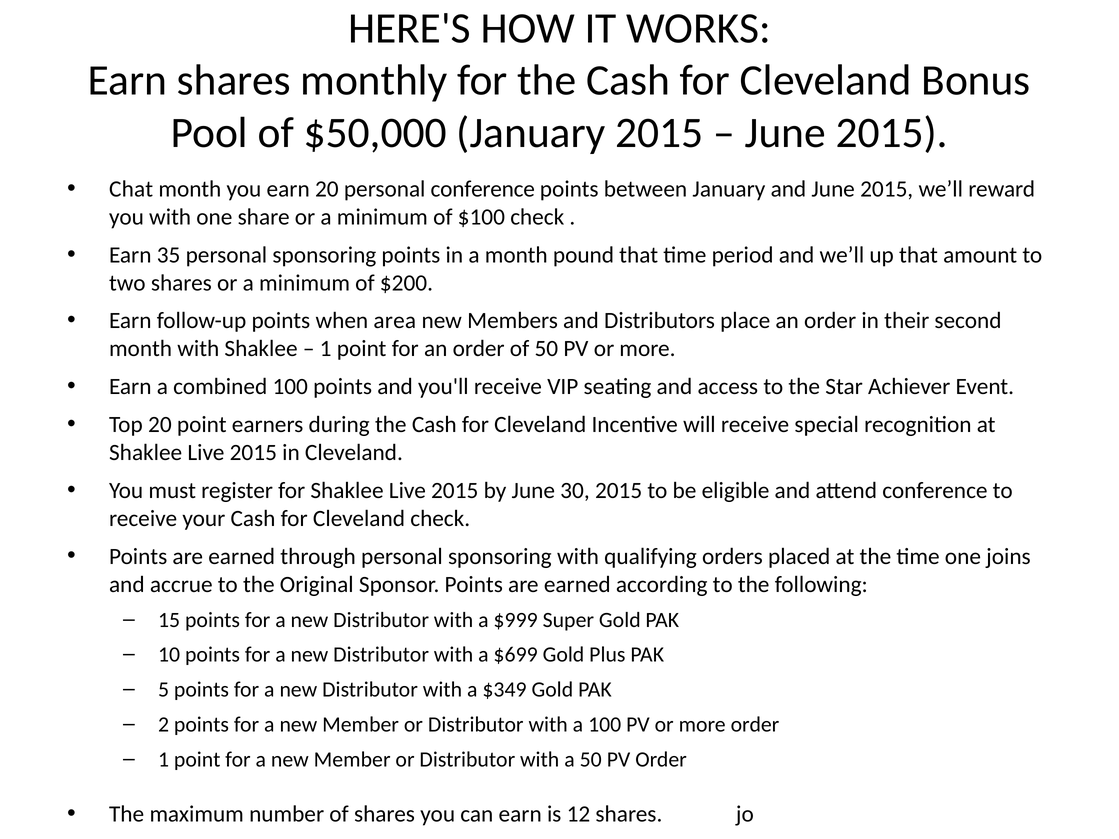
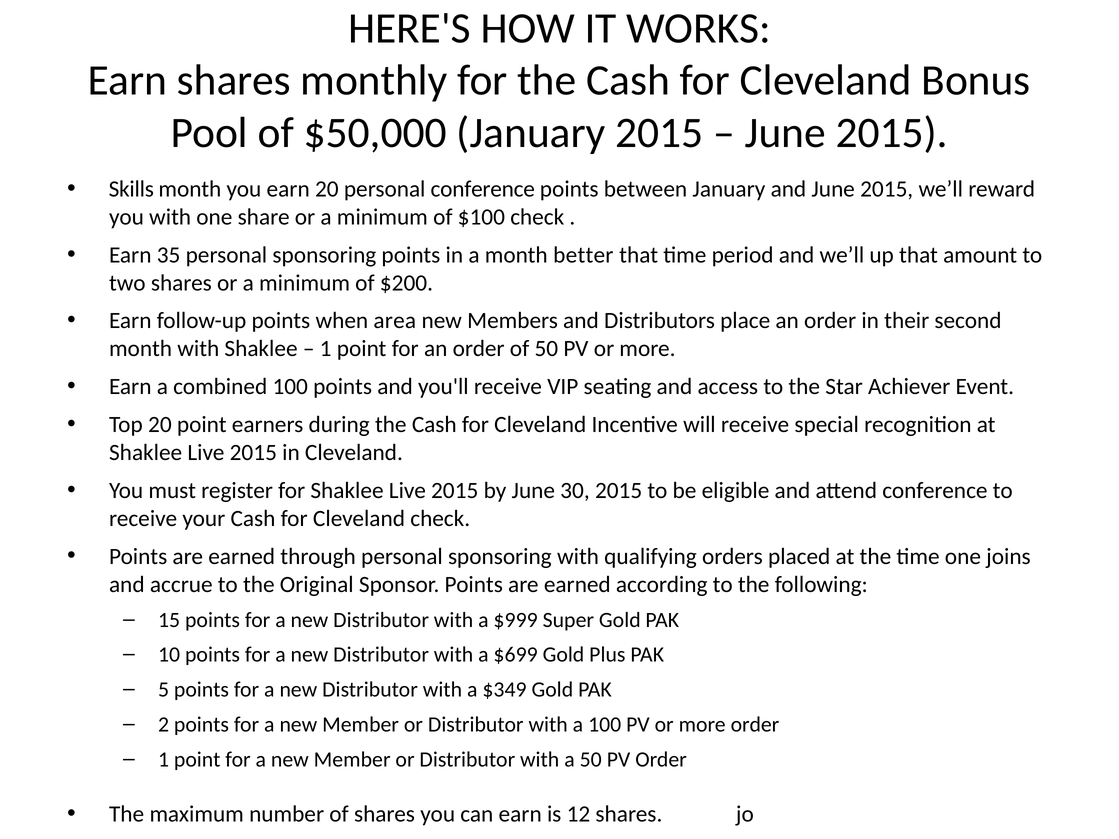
Chat: Chat -> Skills
pound: pound -> better
